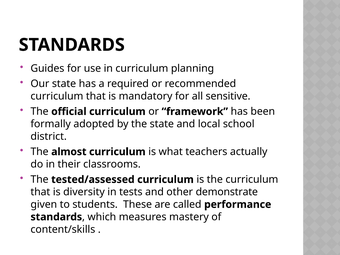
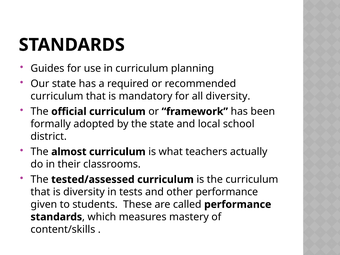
all sensitive: sensitive -> diversity
other demonstrate: demonstrate -> performance
